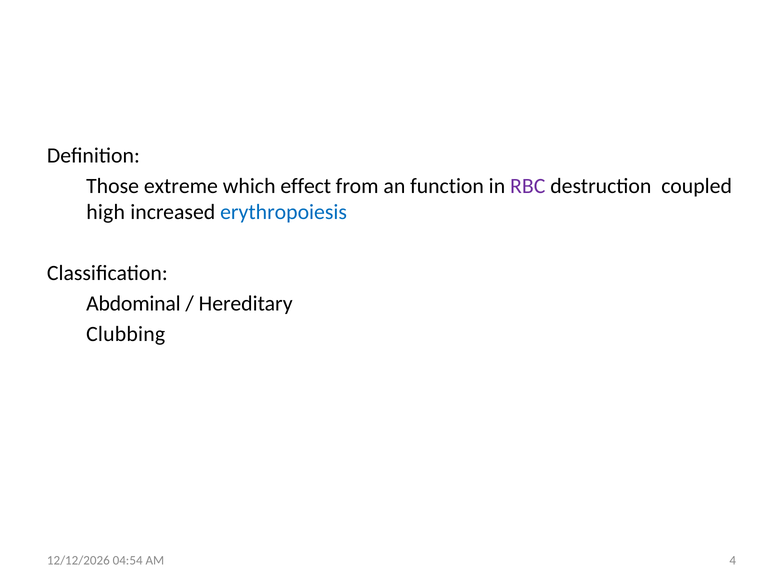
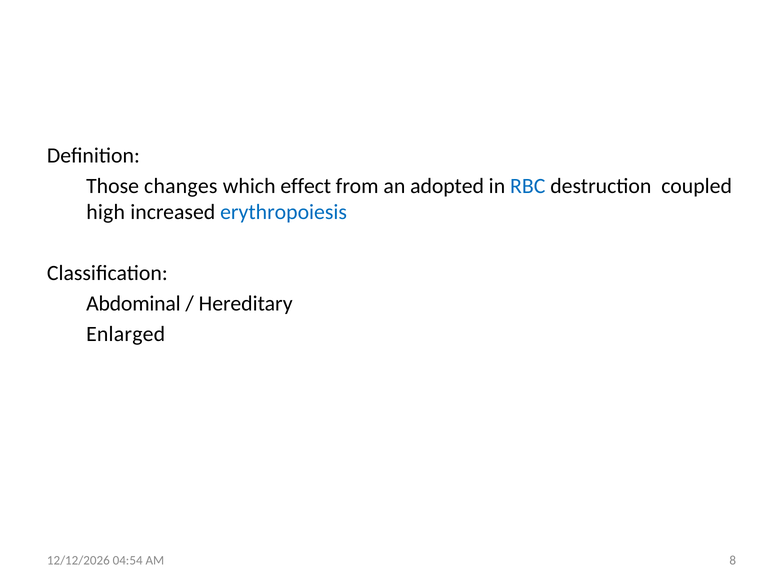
extreme: extreme -> changes
function: function -> adopted
RBC colour: purple -> blue
Clubbing: Clubbing -> Enlarged
4: 4 -> 8
